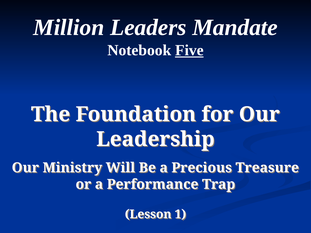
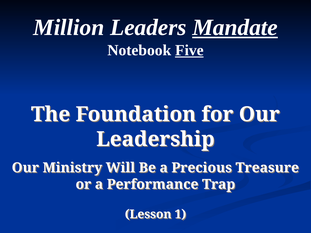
Mandate underline: none -> present
